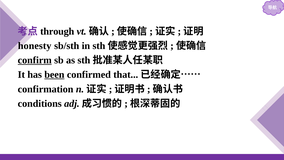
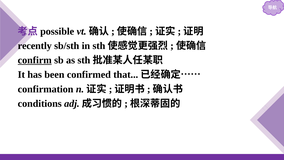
through: through -> possible
honesty: honesty -> recently
been underline: present -> none
